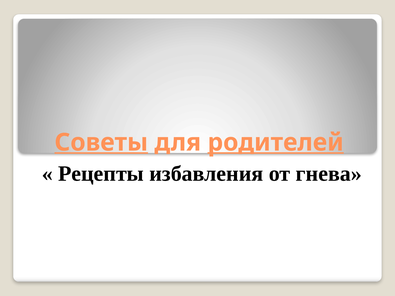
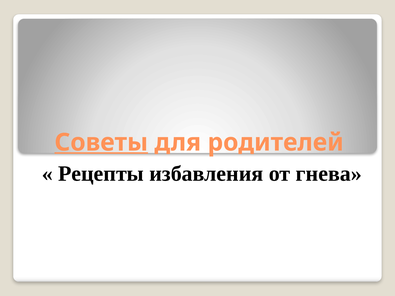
родителей underline: present -> none
